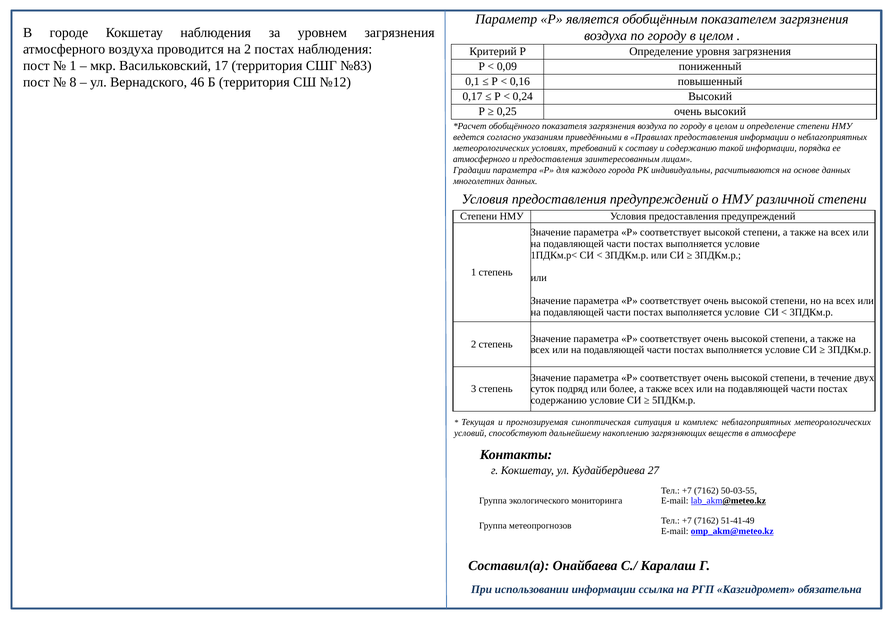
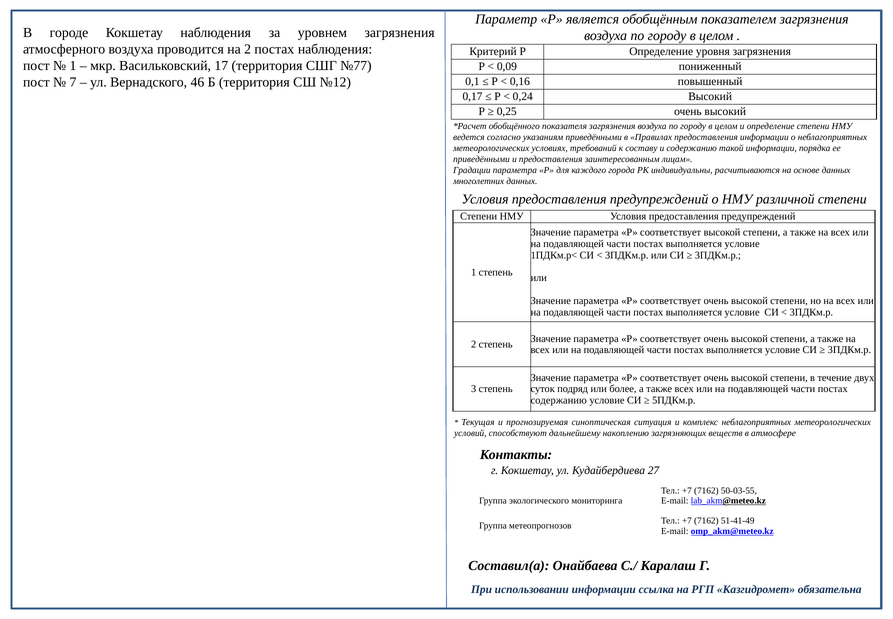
№83: №83 -> №77
8: 8 -> 7
атмосферного at (482, 159): атмосферного -> приведёнными
